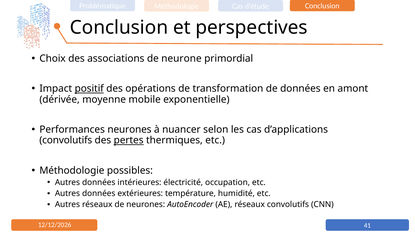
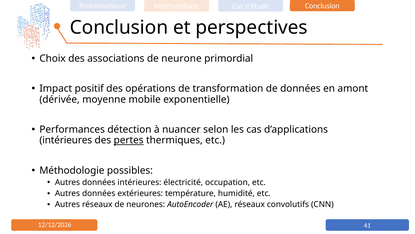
positif underline: present -> none
Performances neurones: neurones -> détection
convolutifs at (66, 140): convolutifs -> intérieures
